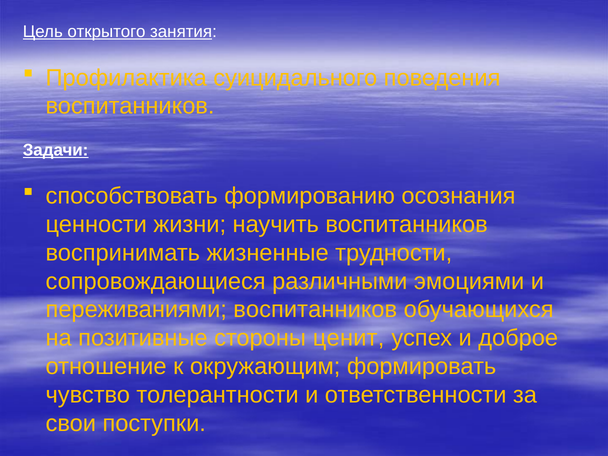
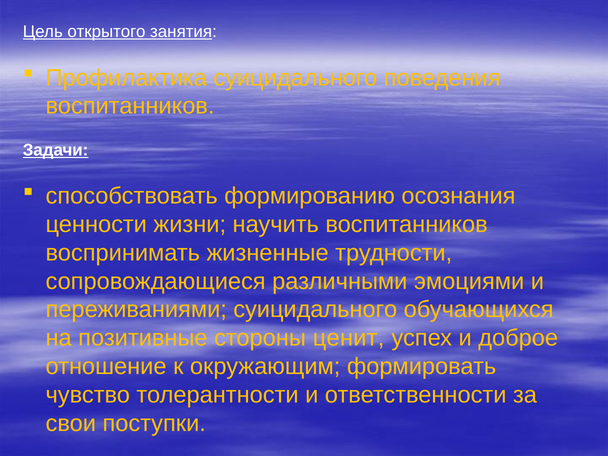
переживаниями воспитанников: воспитанников -> суицидального
